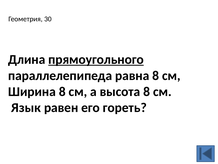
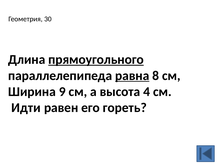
равна underline: none -> present
Ширина 8: 8 -> 9
высота 8: 8 -> 4
Язык: Язык -> Идти
